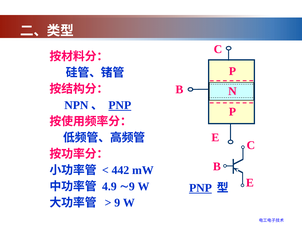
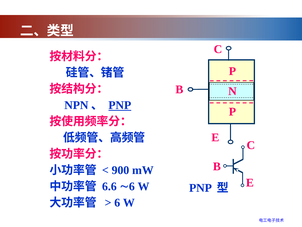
442: 442 -> 900
4.9: 4.9 -> 6.6
9 at (132, 186): 9 -> 6
PNP at (200, 188) underline: present -> none
9 at (117, 202): 9 -> 6
